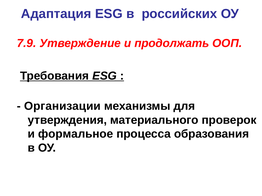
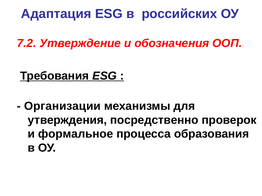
7.9: 7.9 -> 7.2
продолжать: продолжать -> обозначения
материального: материального -> посредственно
